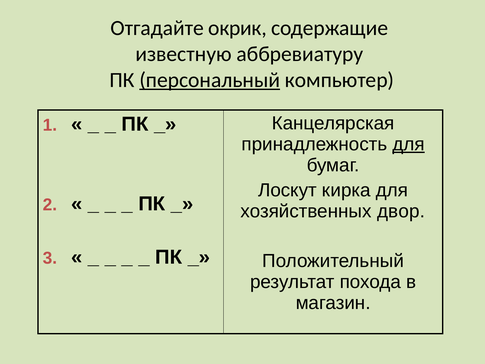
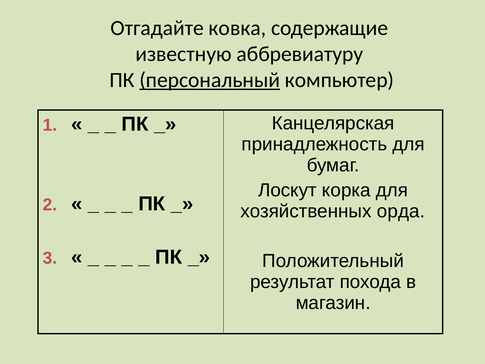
окрик: окрик -> ковка
для at (408, 144) underline: present -> none
кирка: кирка -> корка
двор: двор -> орда
